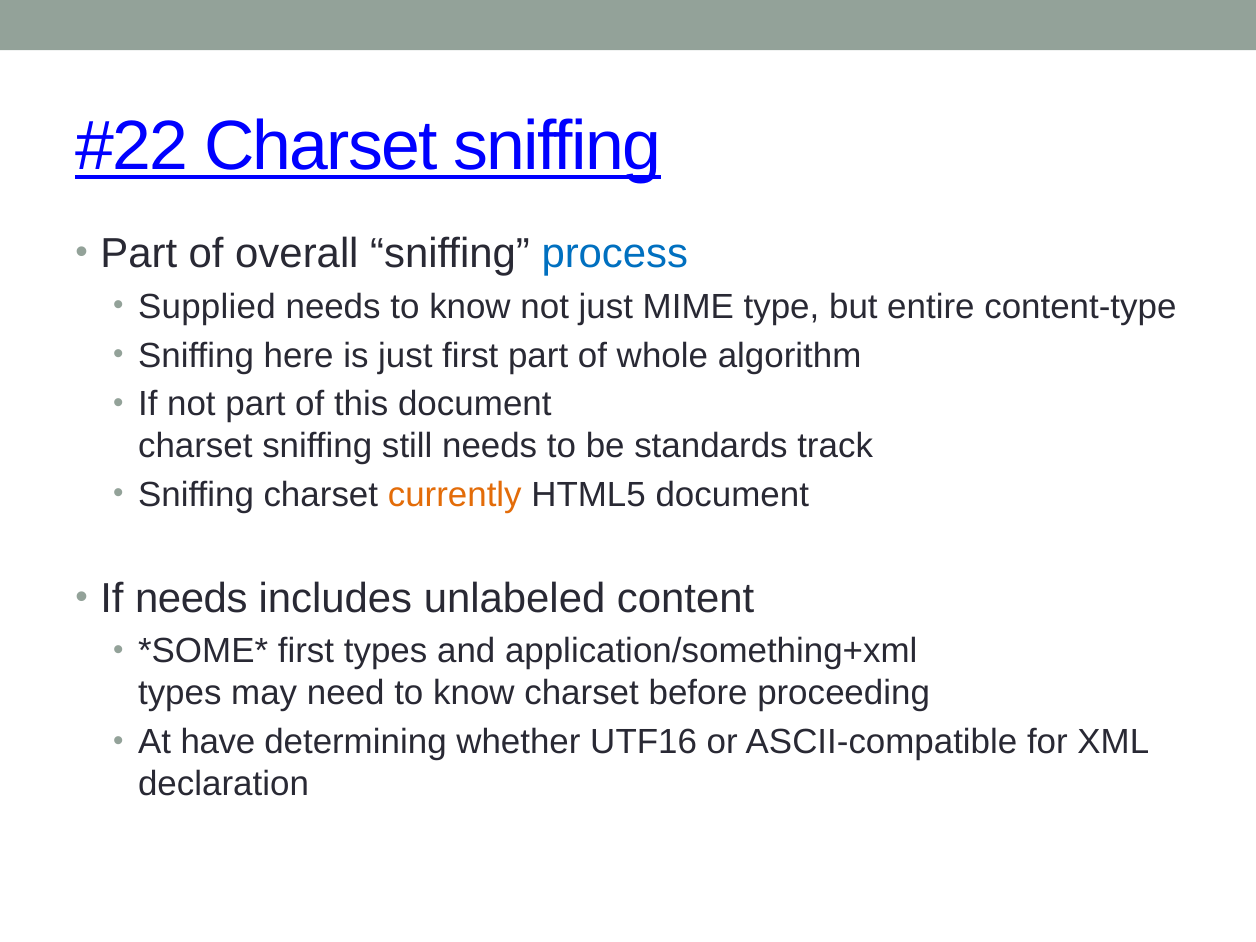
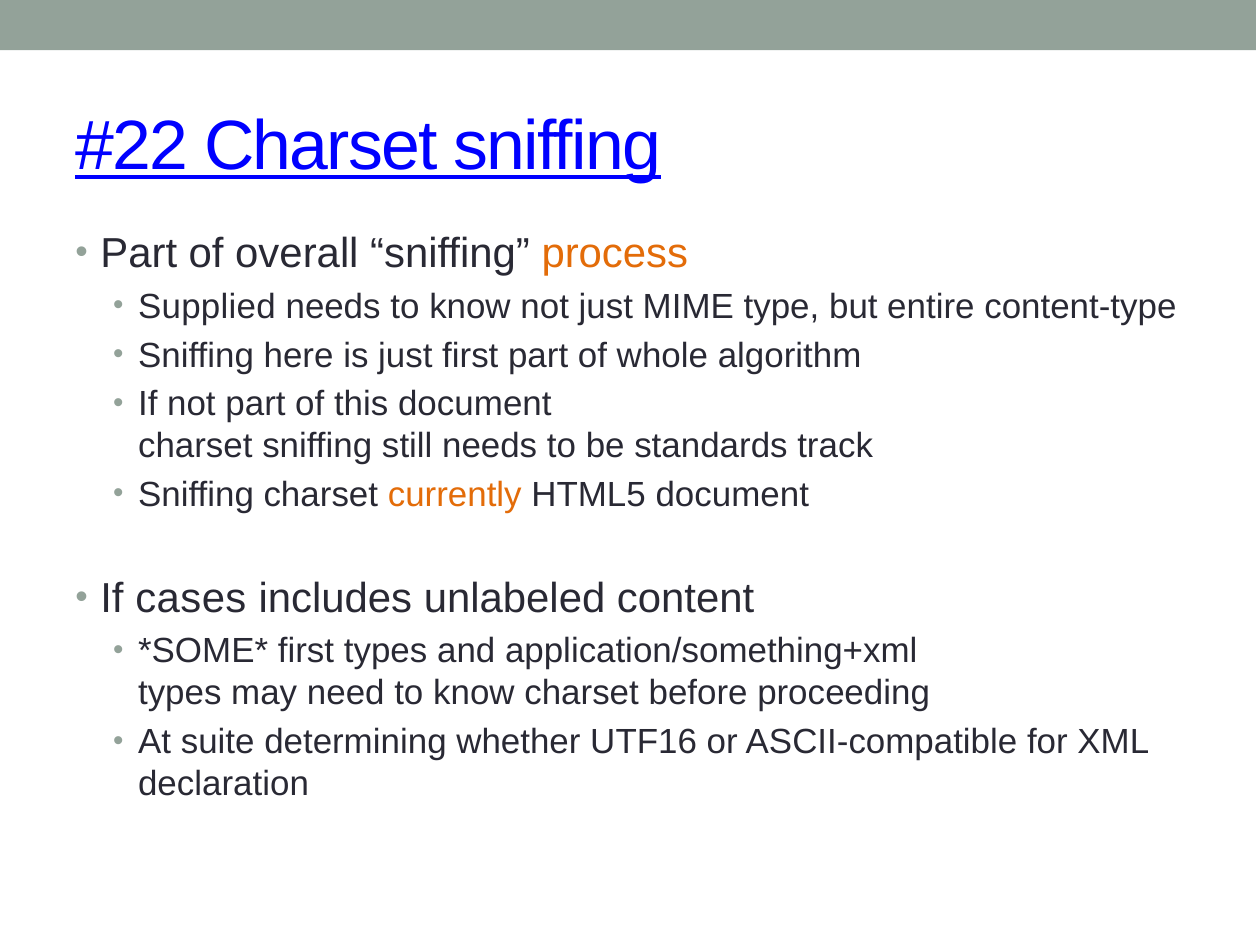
process colour: blue -> orange
If needs: needs -> cases
have: have -> suite
